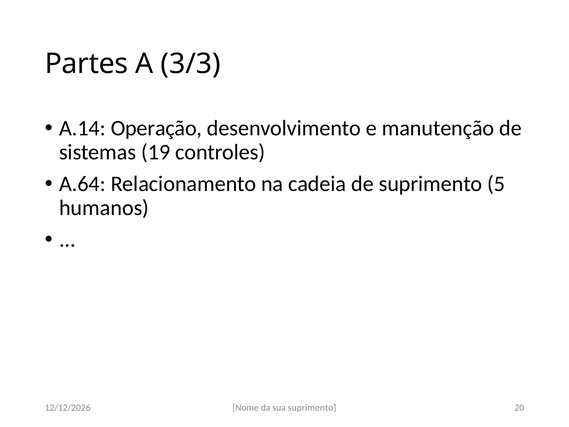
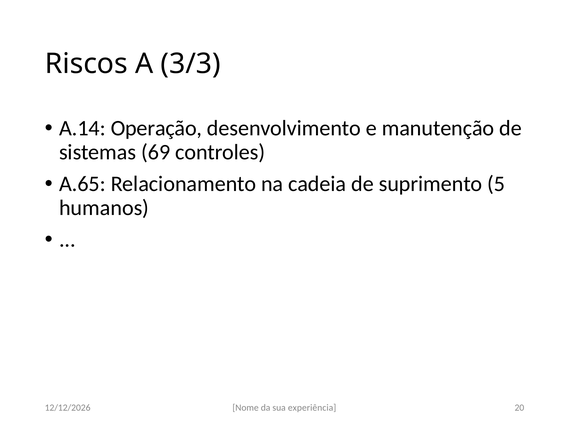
Partes: Partes -> Riscos
19: 19 -> 69
A.64: A.64 -> A.65
sua suprimento: suprimento -> experiência
